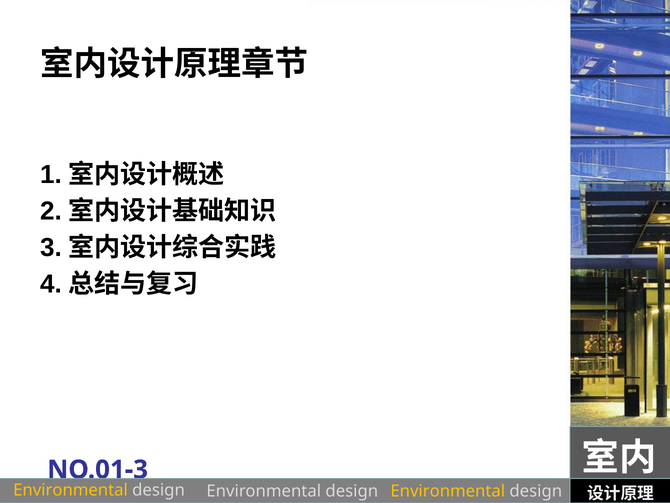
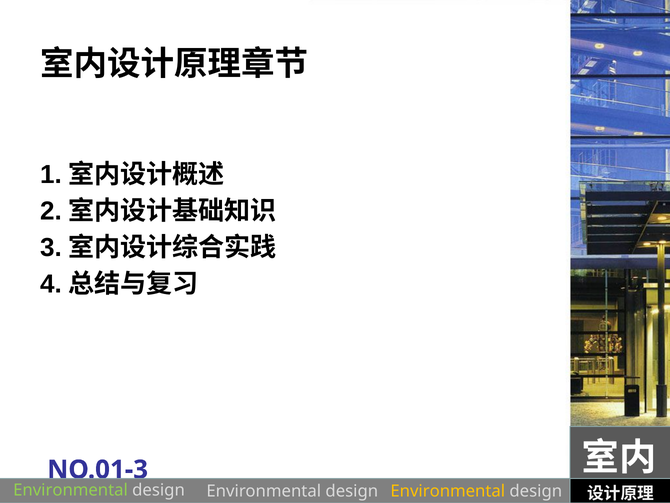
Environmental at (71, 490) colour: yellow -> light green
